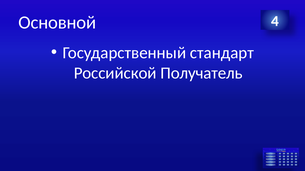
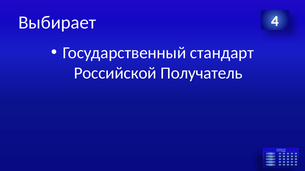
Основной: Основной -> Выбирает
